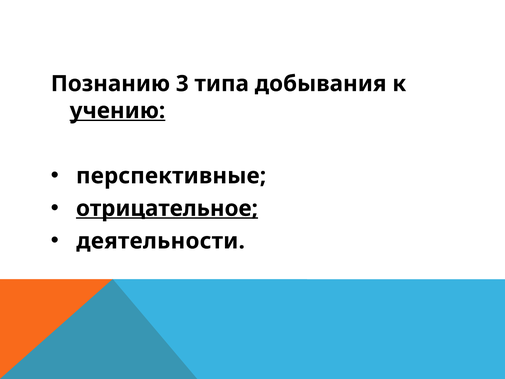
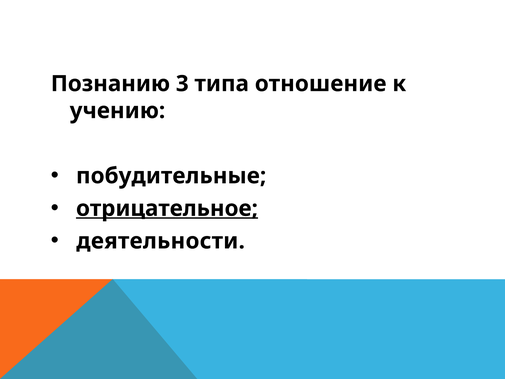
добывания: добывания -> отношение
учению underline: present -> none
перспективные: перспективные -> побудительные
